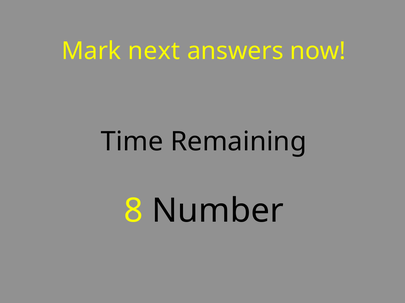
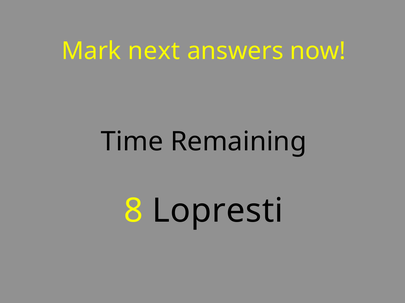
Number: Number -> Lopresti
